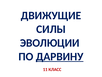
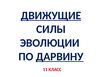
ДВИЖУЩИЕ underline: none -> present
